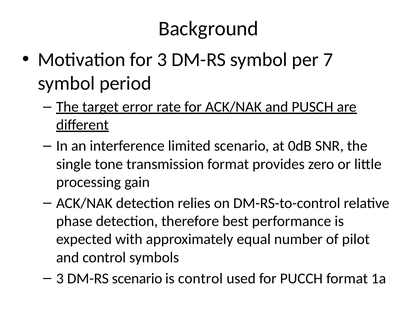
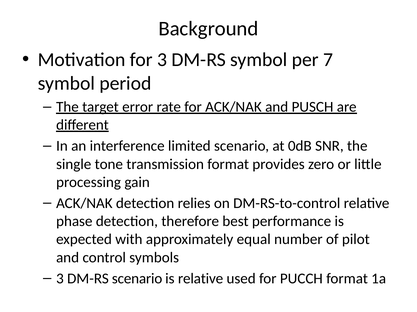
is control: control -> relative
